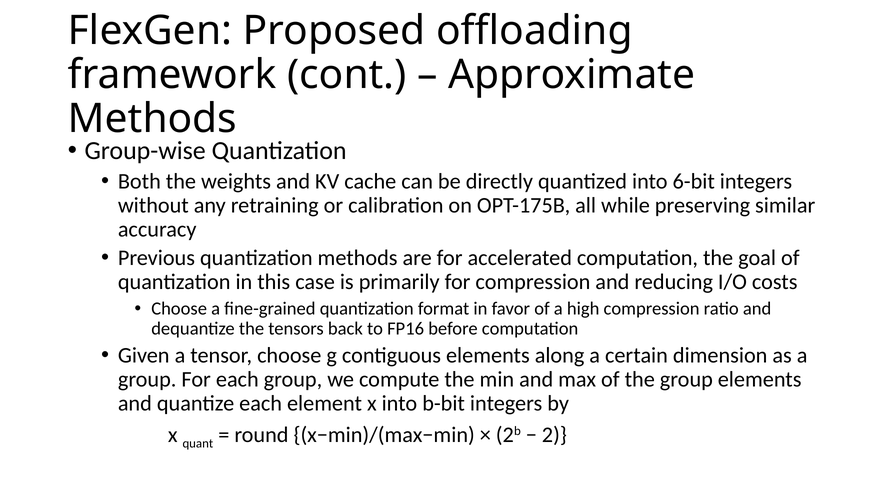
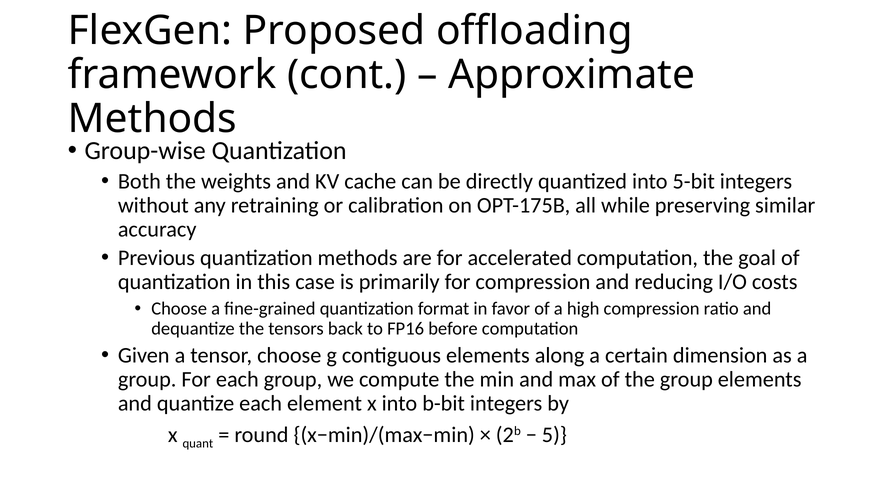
6-bit: 6-bit -> 5-bit
2: 2 -> 5
